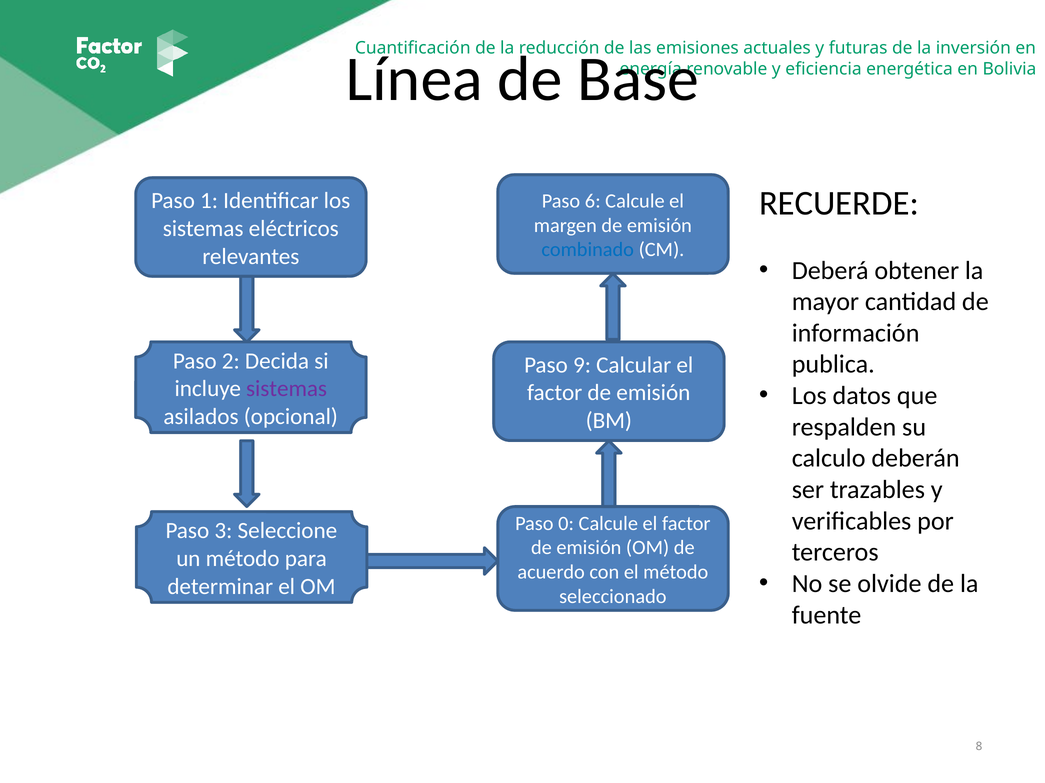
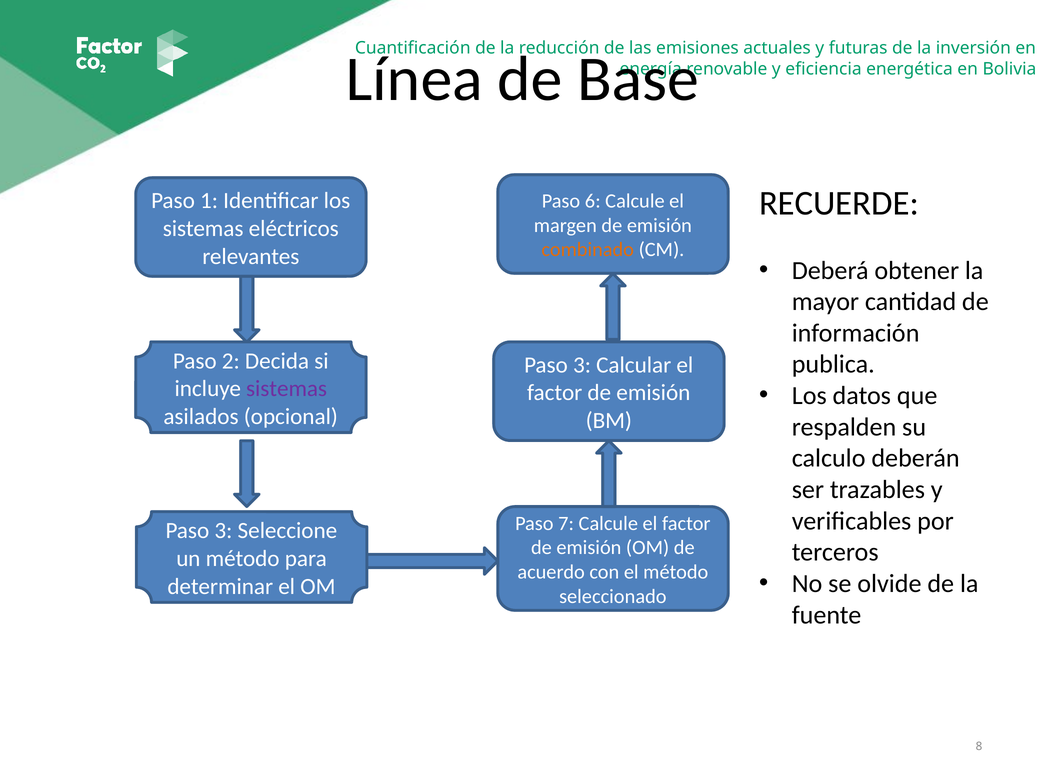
combinado colour: blue -> orange
9 at (582, 365): 9 -> 3
0: 0 -> 7
